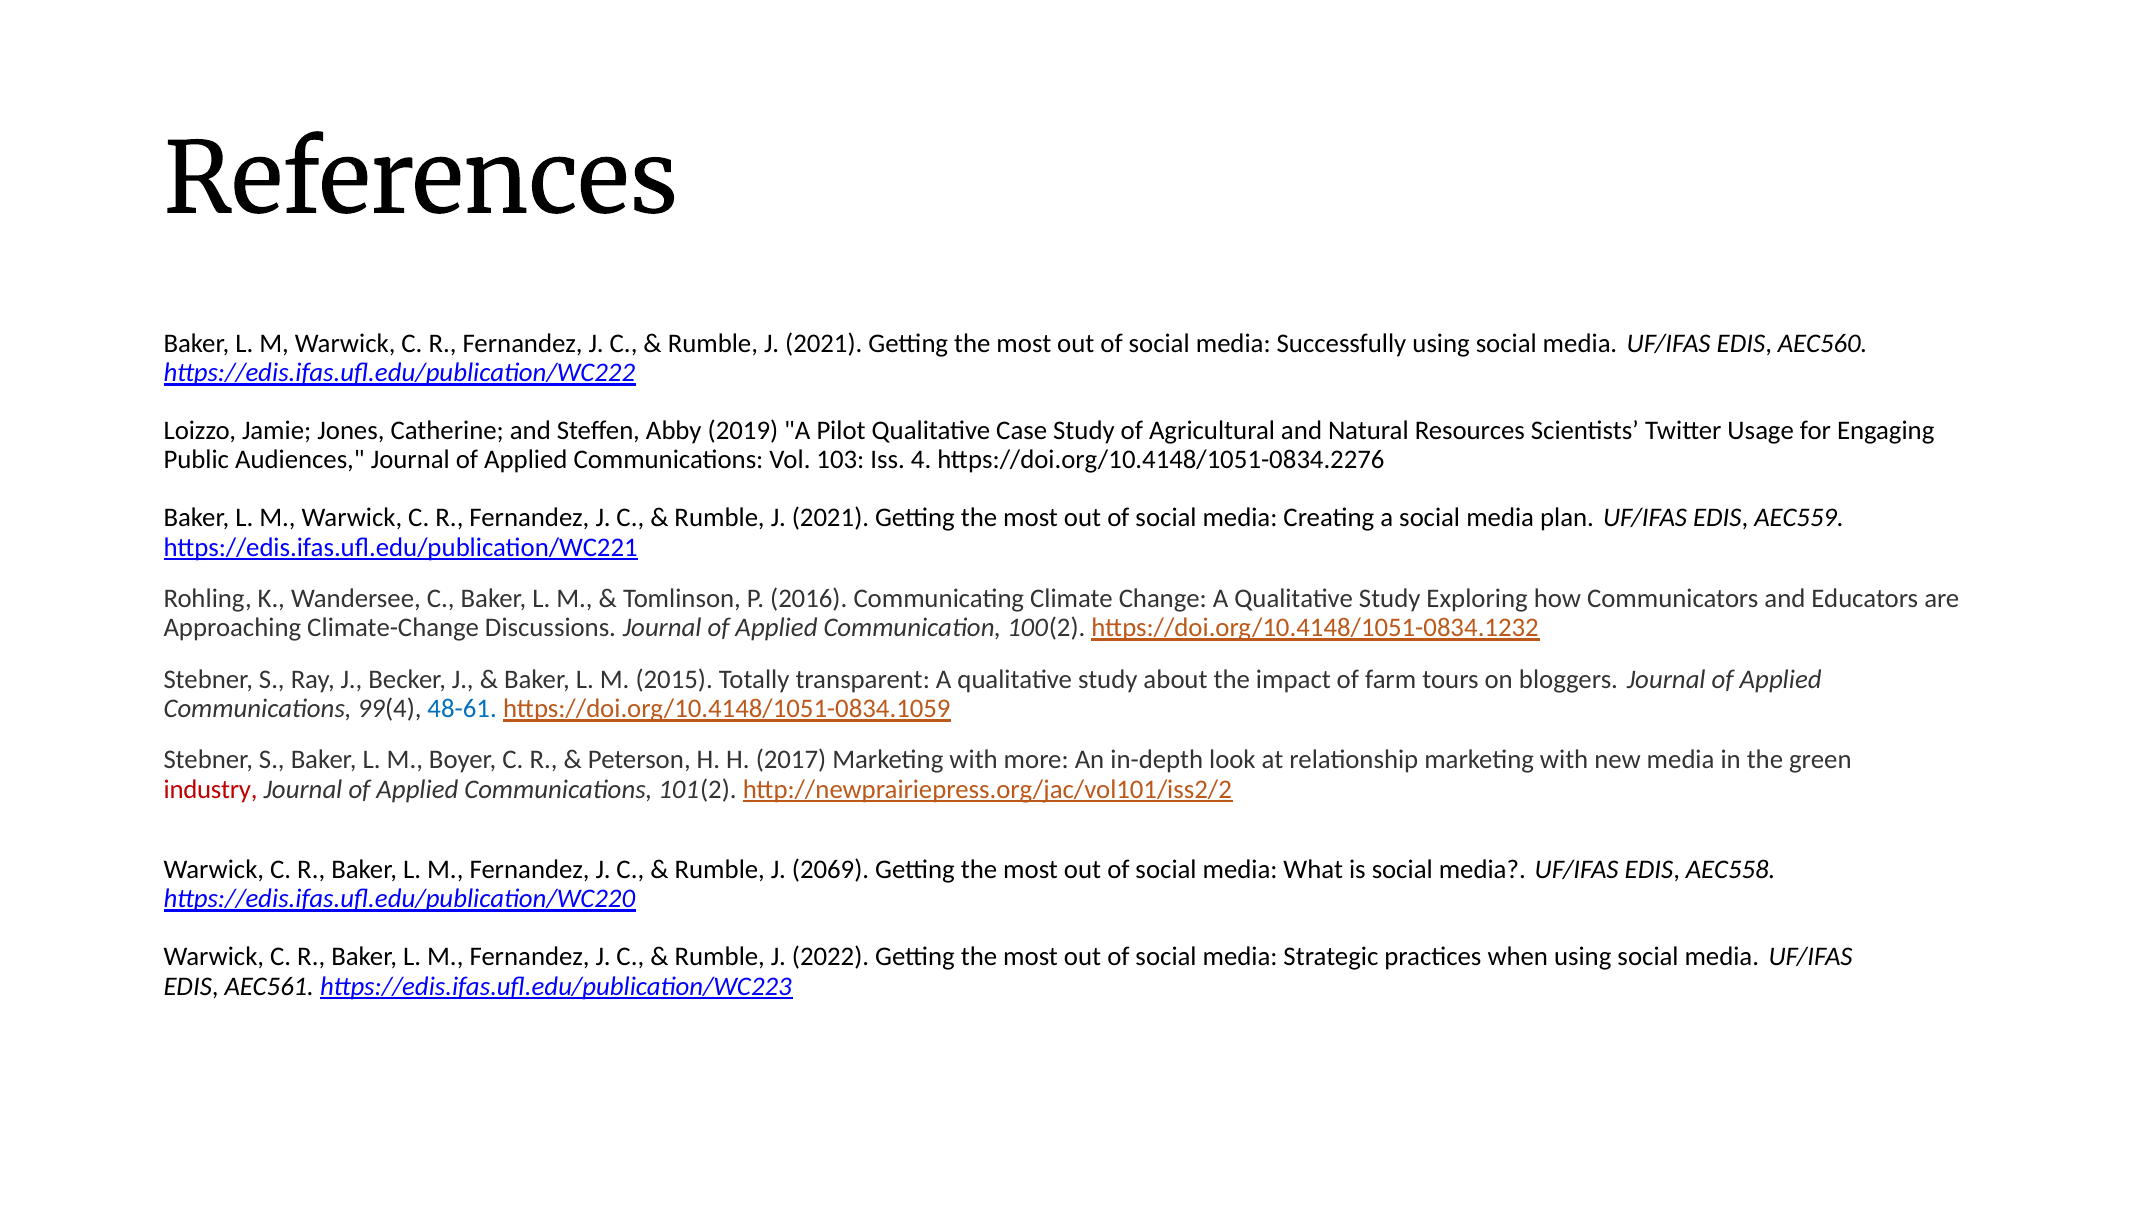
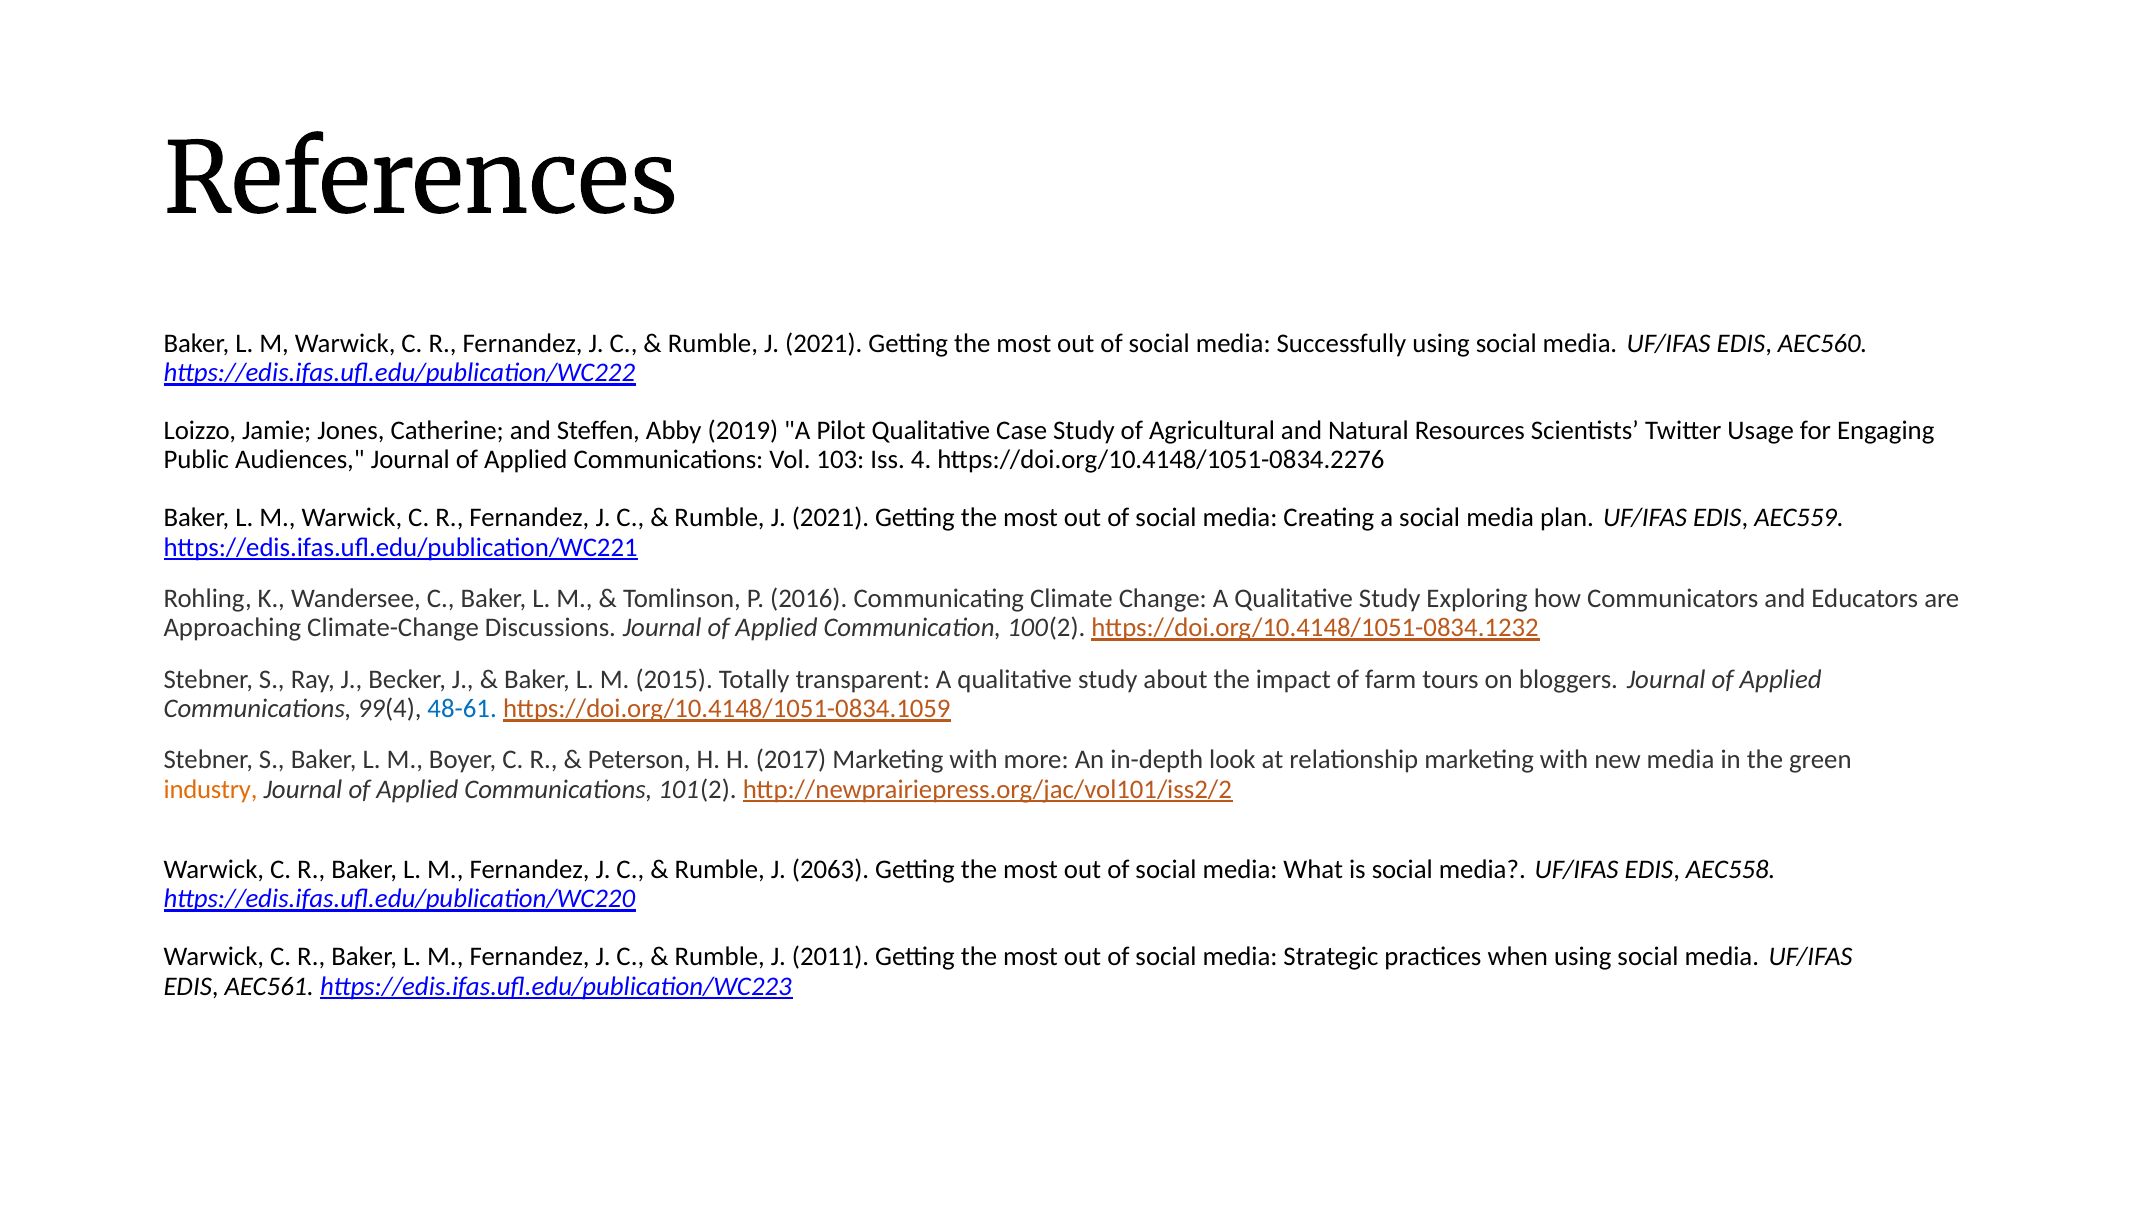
industry colour: red -> orange
2069: 2069 -> 2063
2022: 2022 -> 2011
